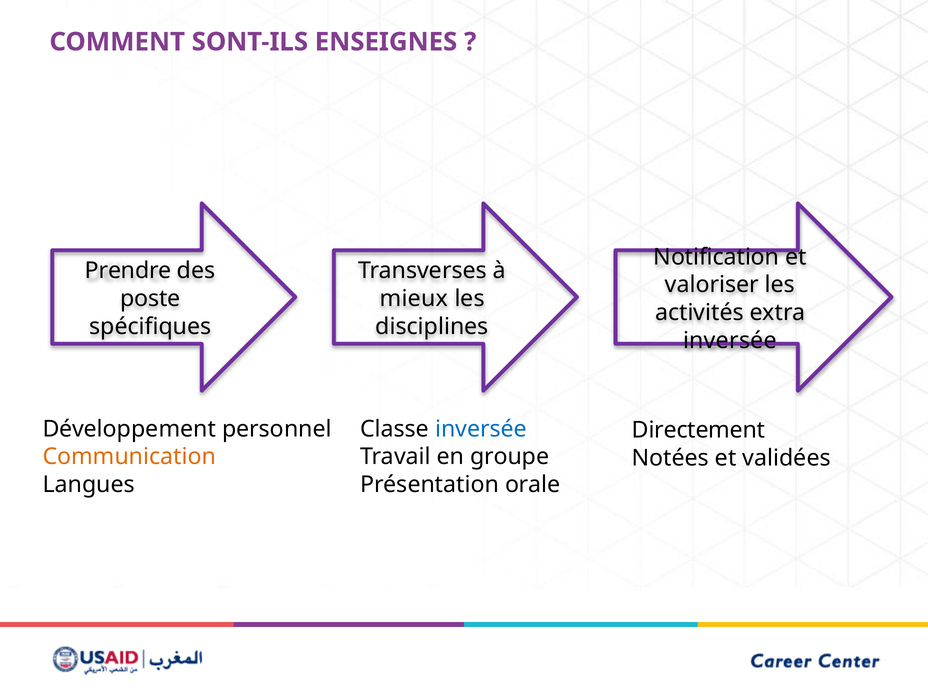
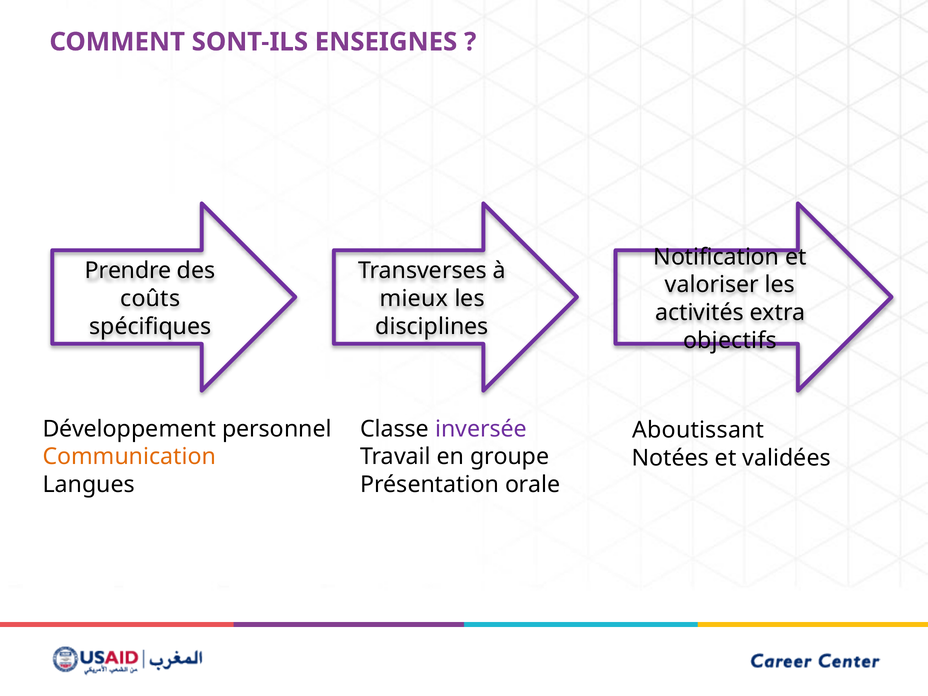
poste: poste -> coûts
inversée at (730, 340): inversée -> objectifs
inversée at (481, 429) colour: blue -> purple
Directement: Directement -> Aboutissant
